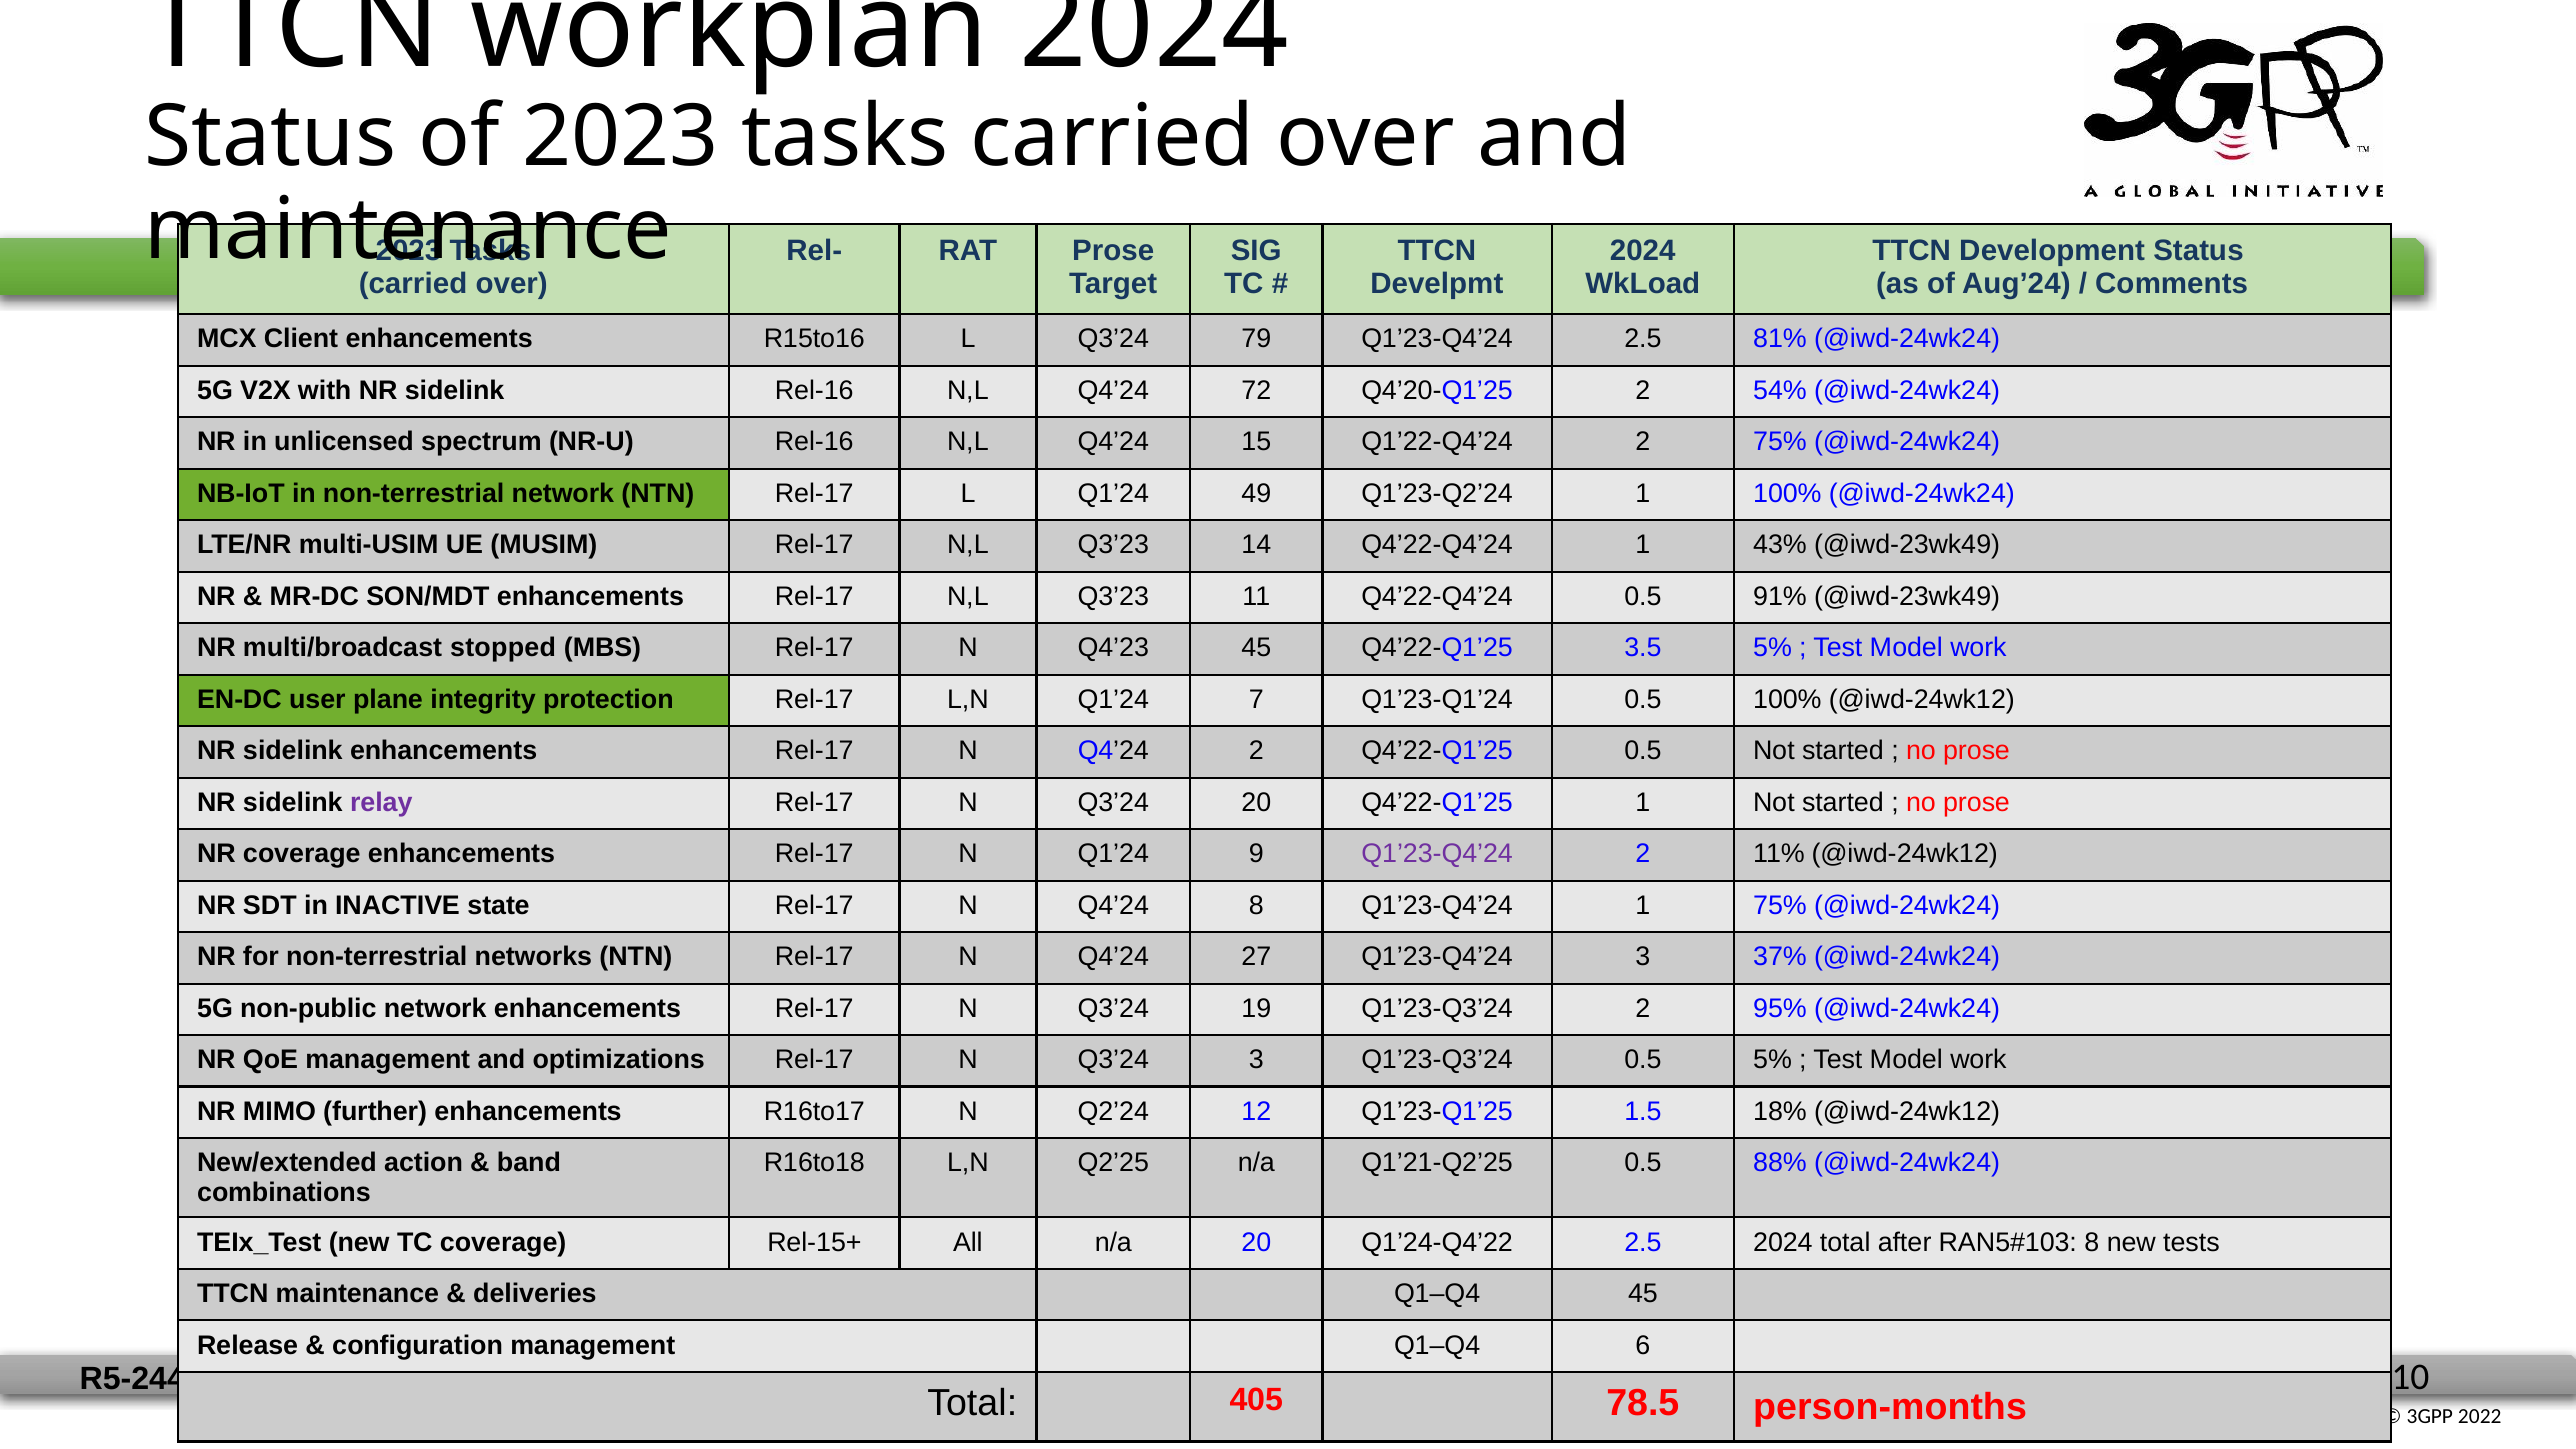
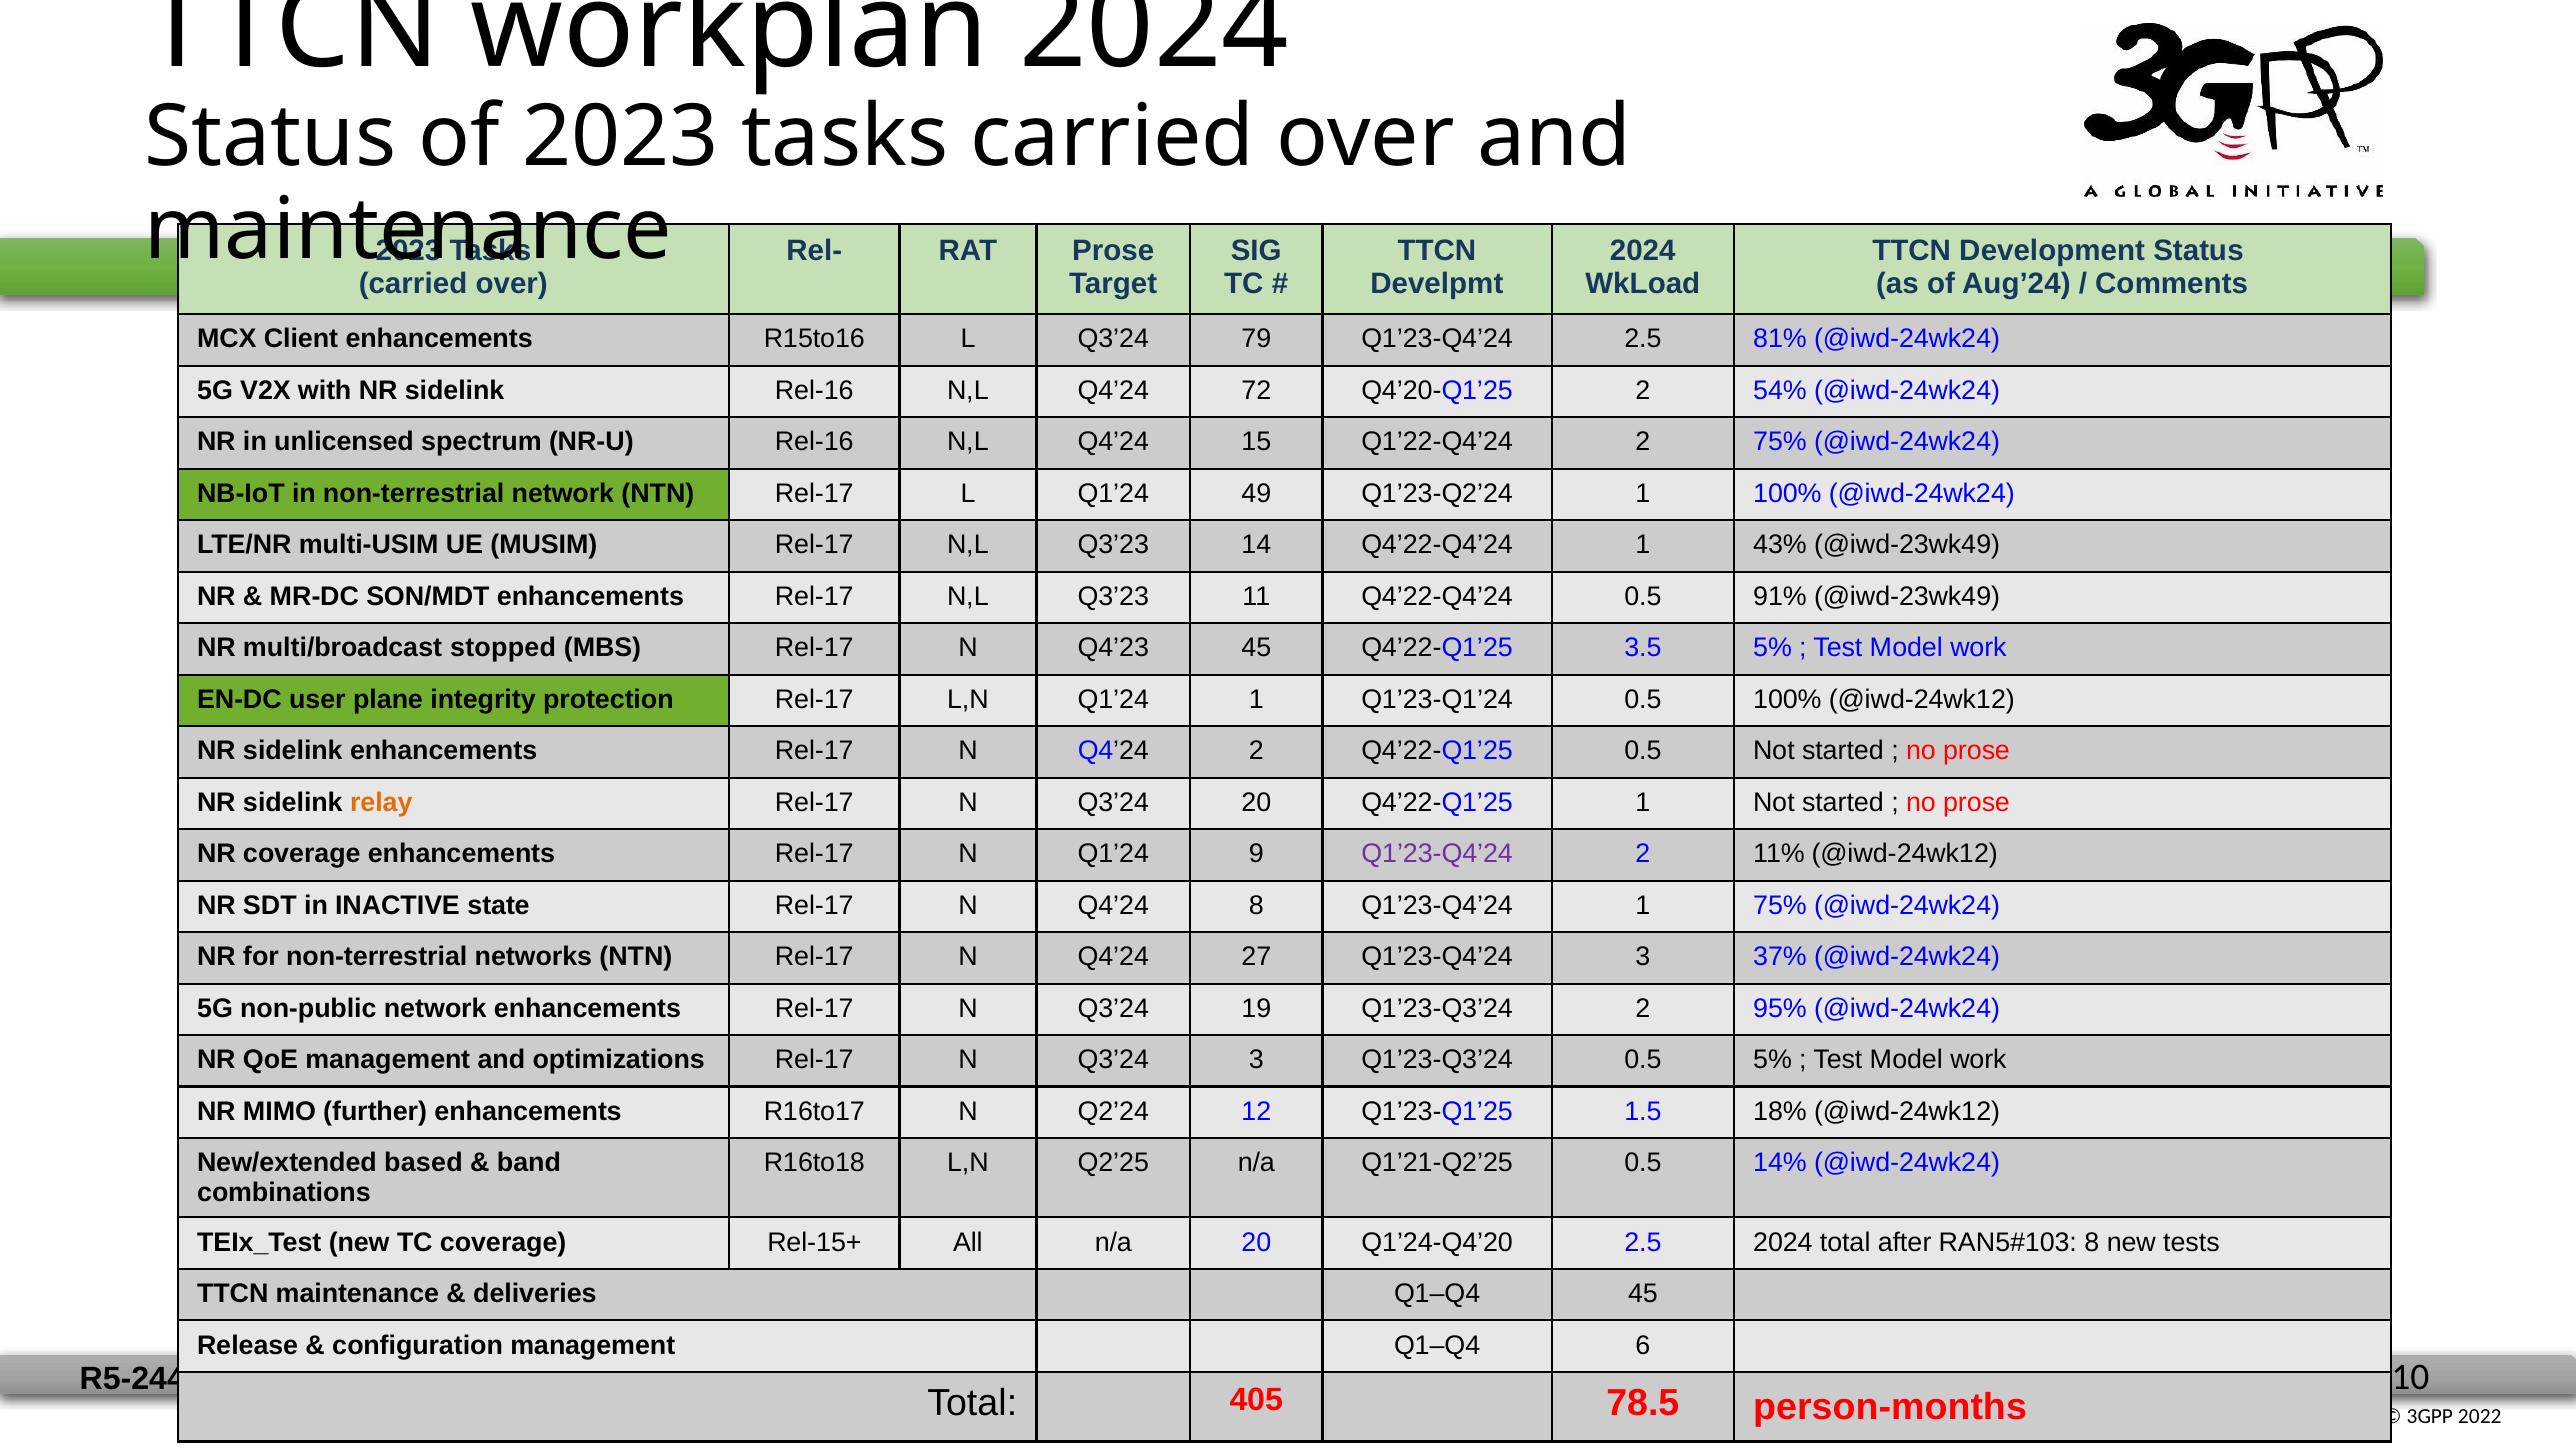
Q1’24 7: 7 -> 1
relay colour: purple -> orange
action: action -> based
88%: 88% -> 14%
Q1’24-Q4’22: Q1’24-Q4’22 -> Q1’24-Q4’20
